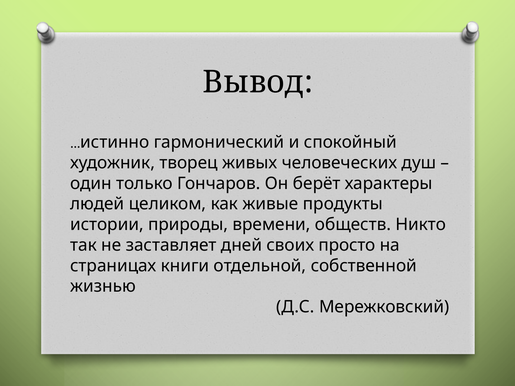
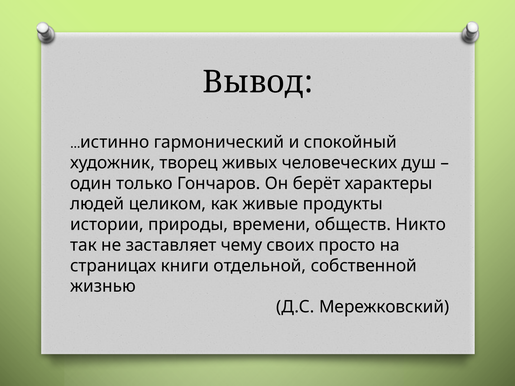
дней: дней -> чему
